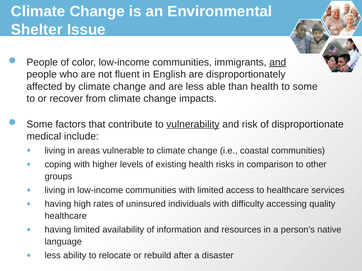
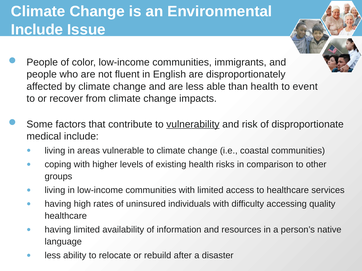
Shelter at (37, 30): Shelter -> Include
and at (278, 62) underline: present -> none
to some: some -> event
